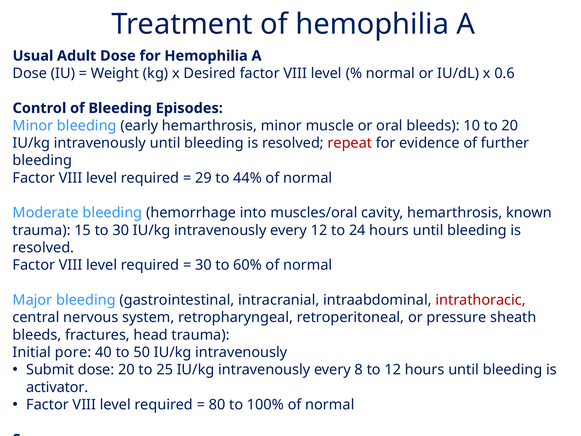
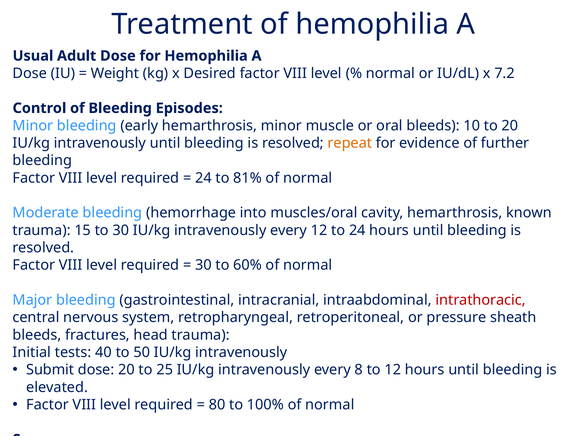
0.6: 0.6 -> 7.2
repeat colour: red -> orange
29 at (203, 178): 29 -> 24
44%: 44% -> 81%
pore: pore -> tests
activator: activator -> elevated
